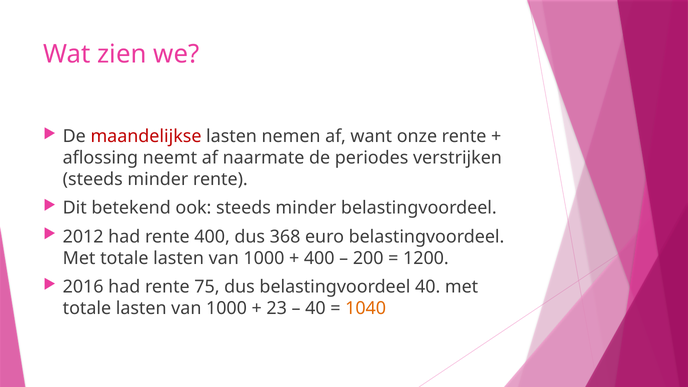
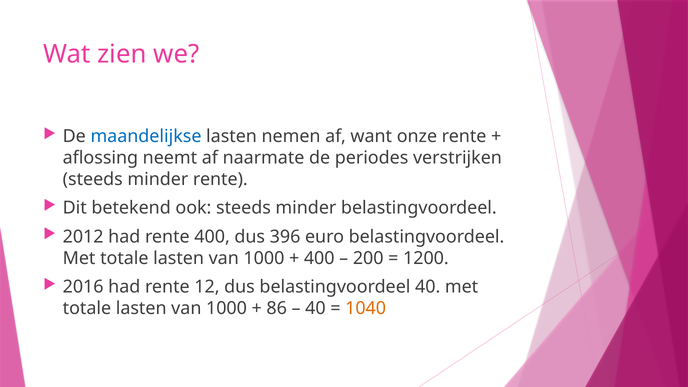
maandelijkse colour: red -> blue
368: 368 -> 396
75: 75 -> 12
23: 23 -> 86
